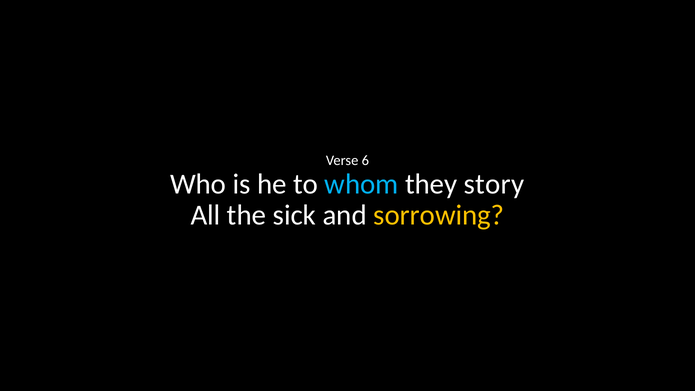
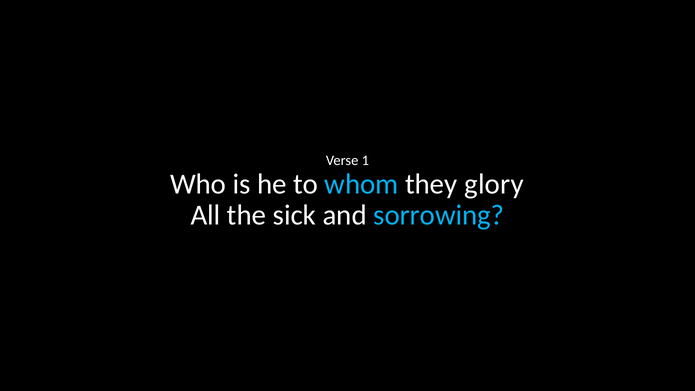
6: 6 -> 1
story: story -> glory
sorrowing colour: yellow -> light blue
